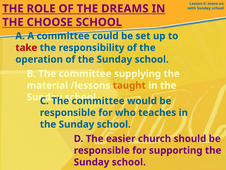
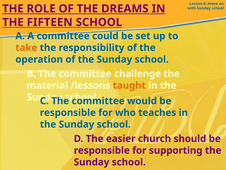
CHOOSE: CHOOSE -> FIFTEEN
take colour: red -> orange
supplying: supplying -> challenge
